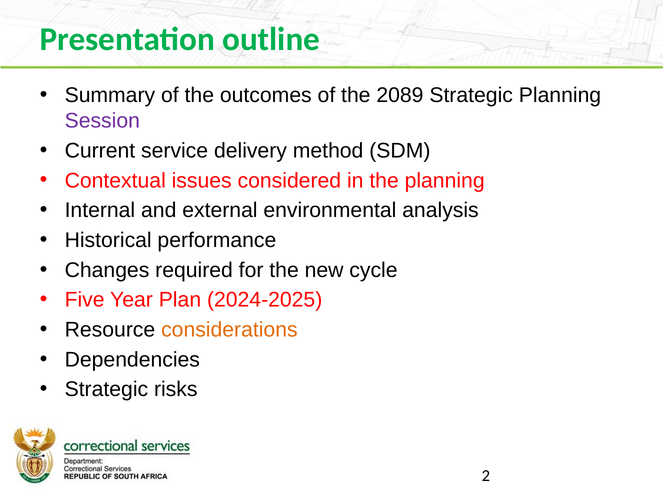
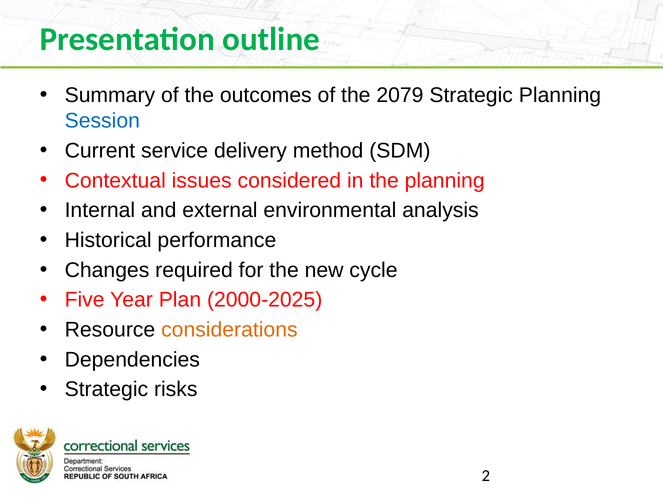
2089: 2089 -> 2079
Session colour: purple -> blue
2024-2025: 2024-2025 -> 2000-2025
